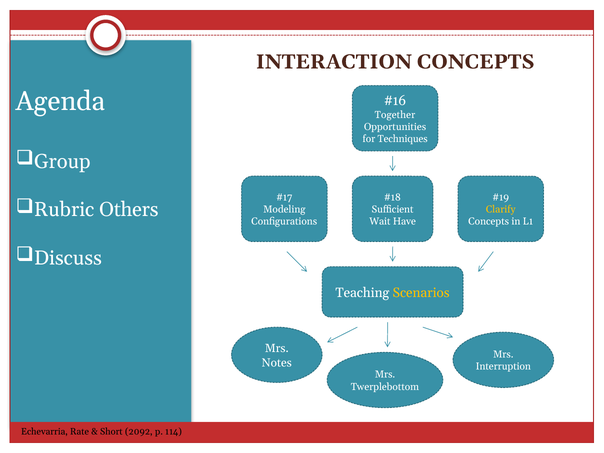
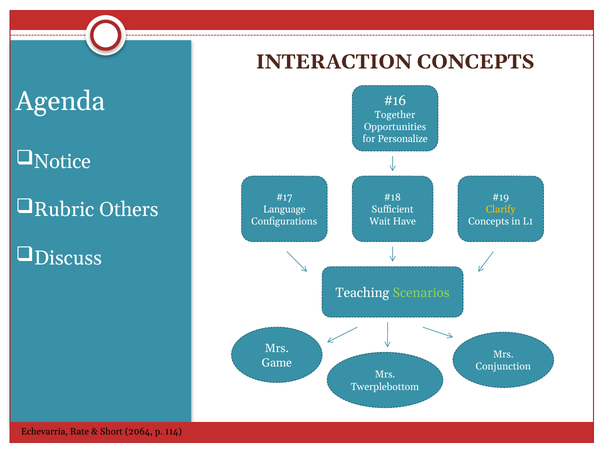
Techniques: Techniques -> Personalize
Group: Group -> Notice
Modeling: Modeling -> Language
Scenarios colour: yellow -> light green
Notes: Notes -> Game
Interruption: Interruption -> Conjunction
2092: 2092 -> 2064
